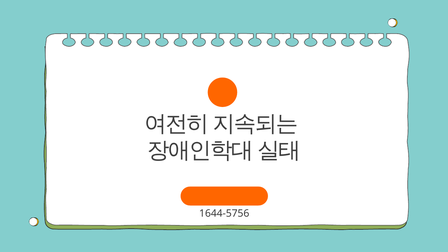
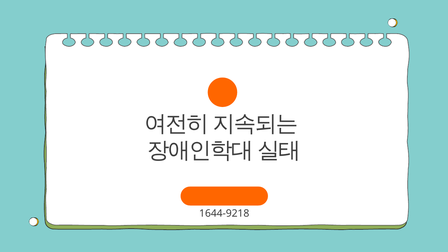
1644-5756: 1644-5756 -> 1644-9218
